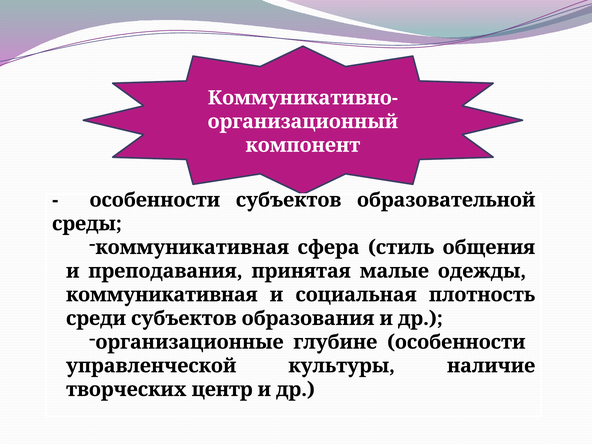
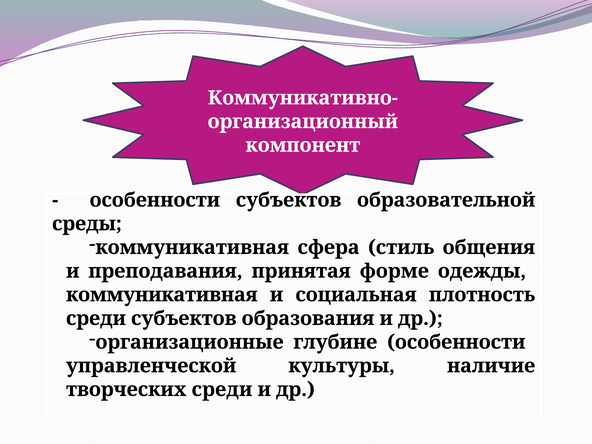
малые: малые -> форме
творческих центр: центр -> среди
